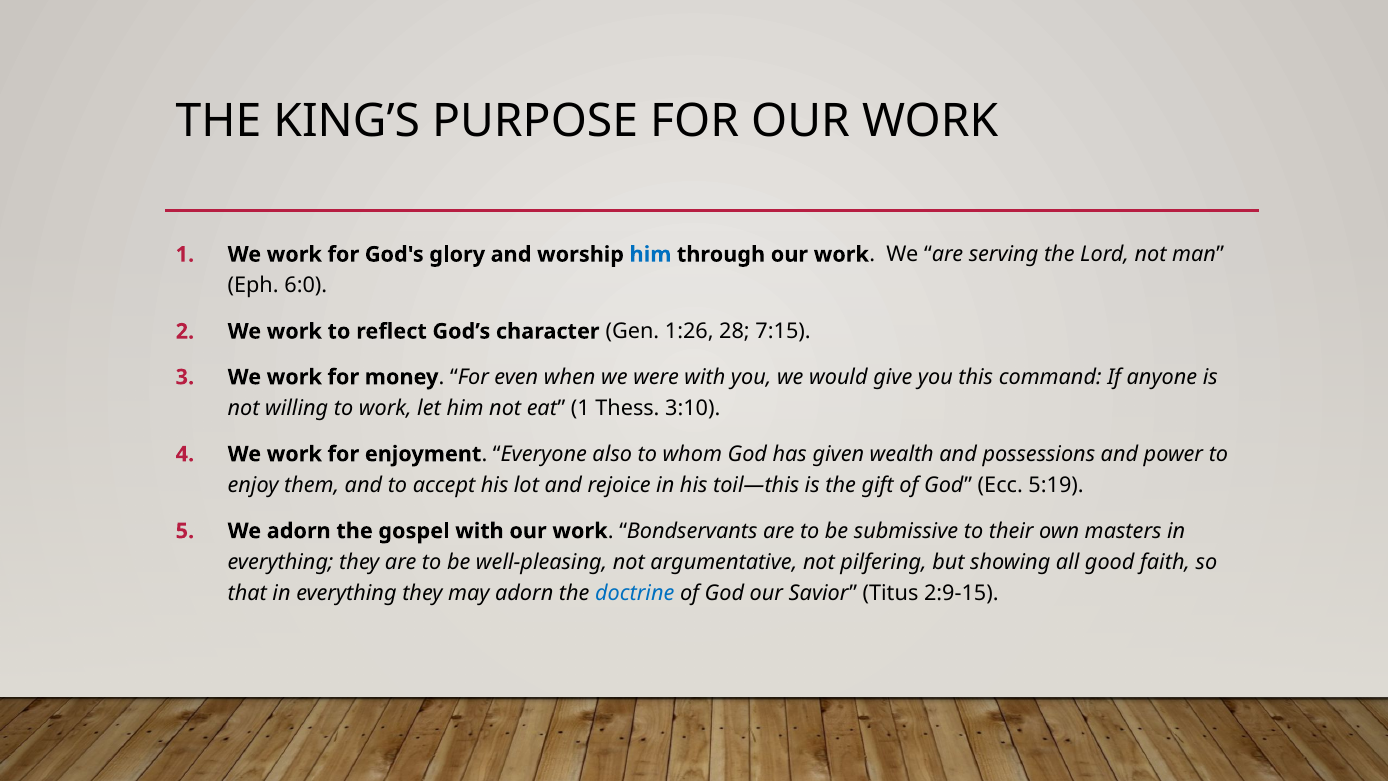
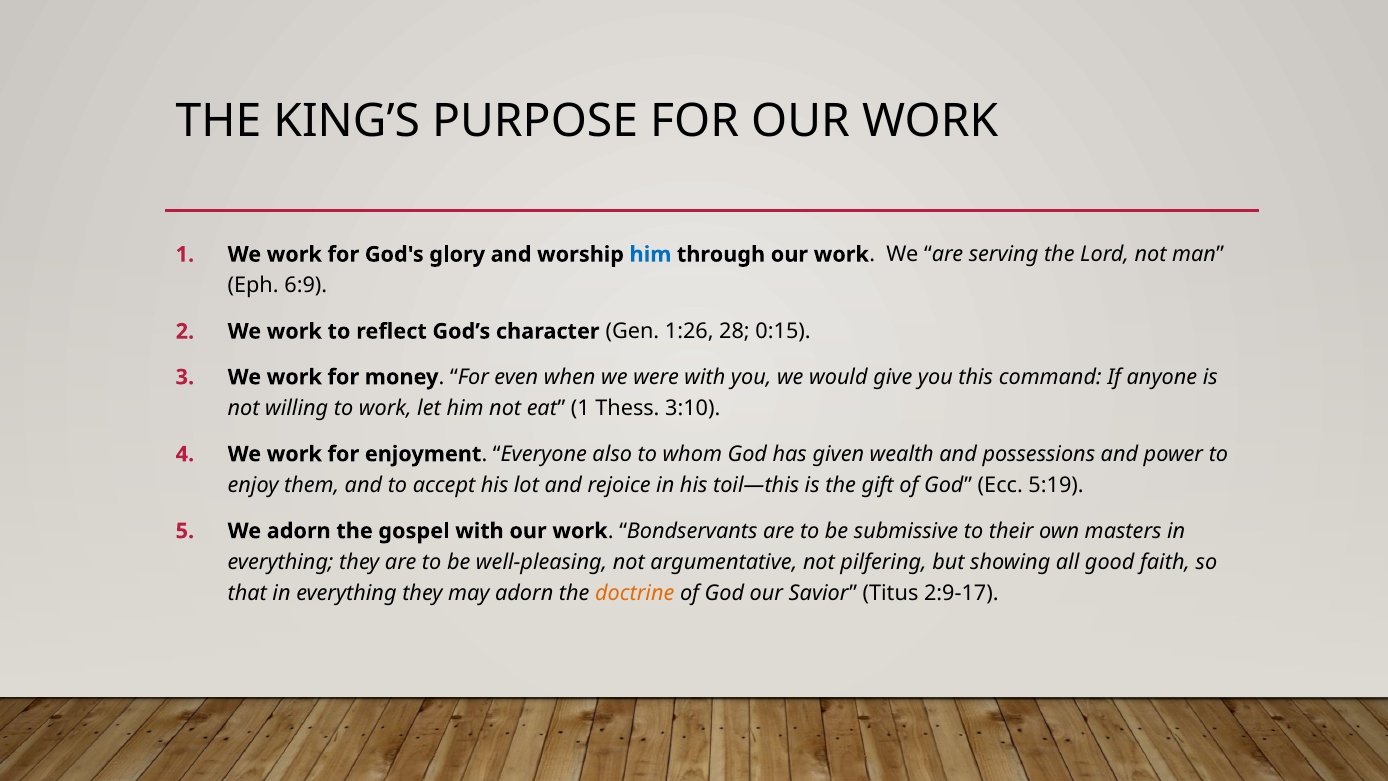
6:0: 6:0 -> 6:9
7:15: 7:15 -> 0:15
doctrine colour: blue -> orange
2:9-15: 2:9-15 -> 2:9-17
